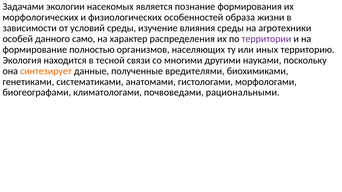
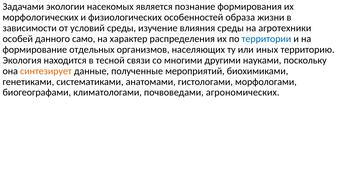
территории colour: purple -> blue
полностью: полностью -> отдельных
вредителями: вредителями -> мероприятий
рациональными: рациональными -> агрономических
